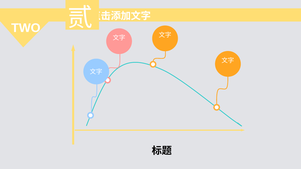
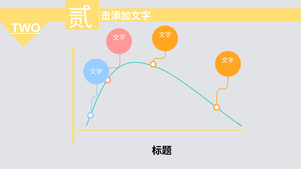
TWO underline: none -> present
